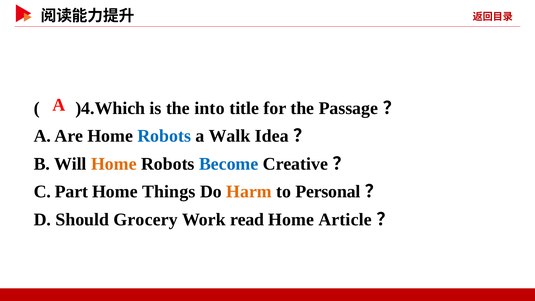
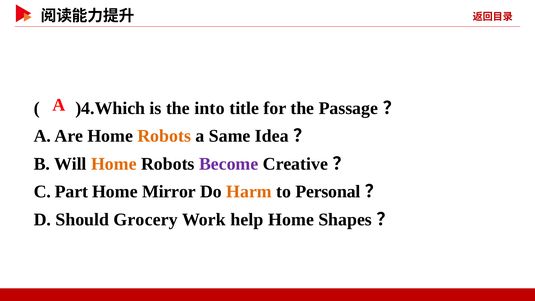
Robots at (164, 136) colour: blue -> orange
Walk: Walk -> Same
Become colour: blue -> purple
Things: Things -> Mirror
read: read -> help
Article: Article -> Shapes
